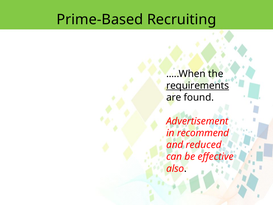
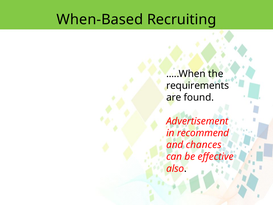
Prime-Based: Prime-Based -> When-Based
requirements underline: present -> none
reduced: reduced -> chances
